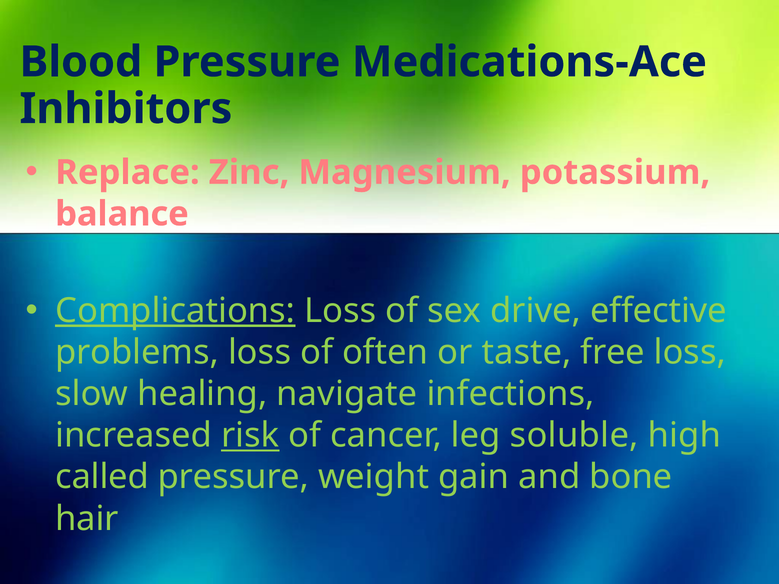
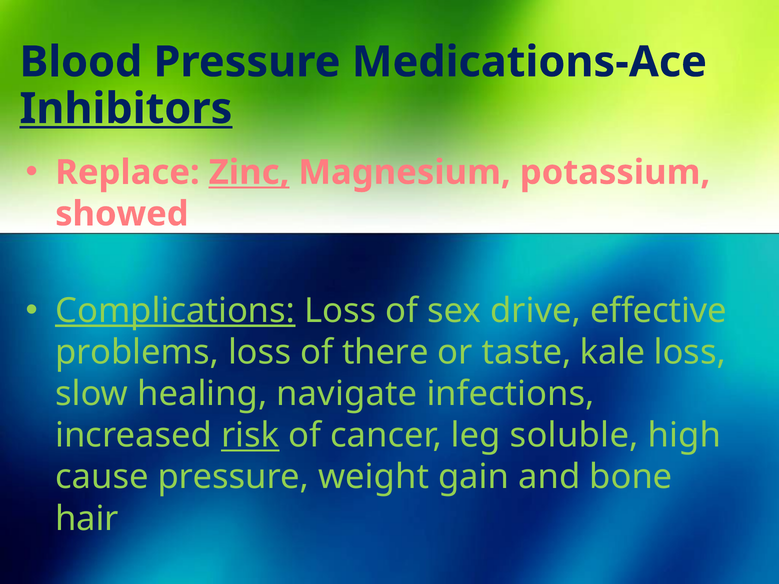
Inhibitors underline: none -> present
Zinc underline: none -> present
balance: balance -> showed
often: often -> there
free: free -> kale
called: called -> cause
